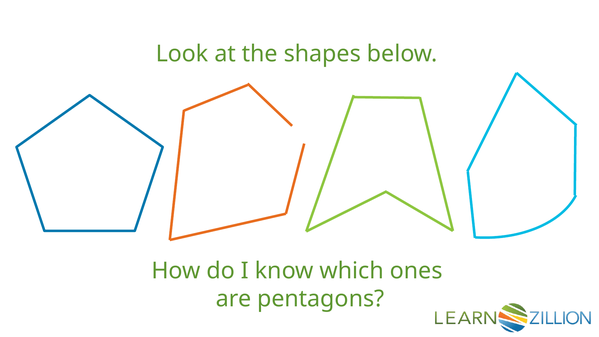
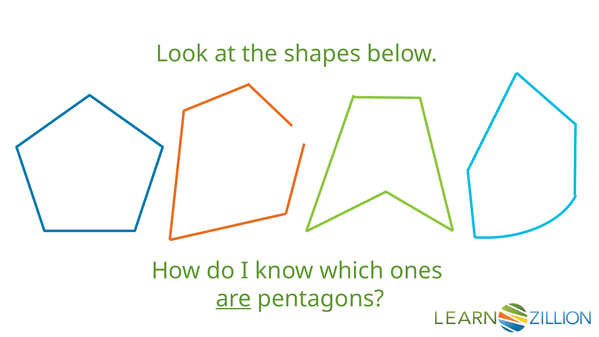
are underline: none -> present
